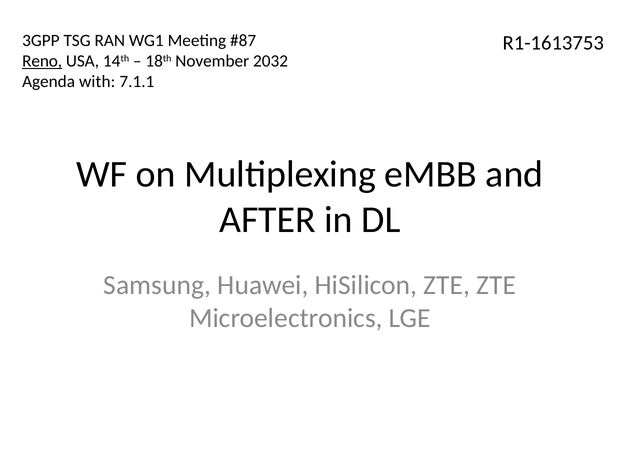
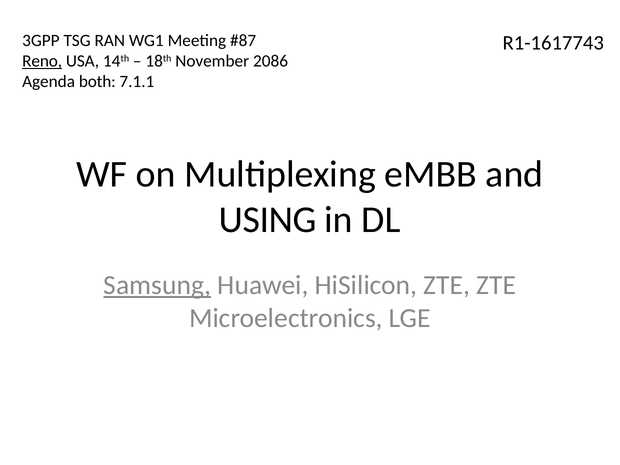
R1-1613753: R1-1613753 -> R1-1617743
2032: 2032 -> 2086
with: with -> both
AFTER: AFTER -> USING
Samsung underline: none -> present
